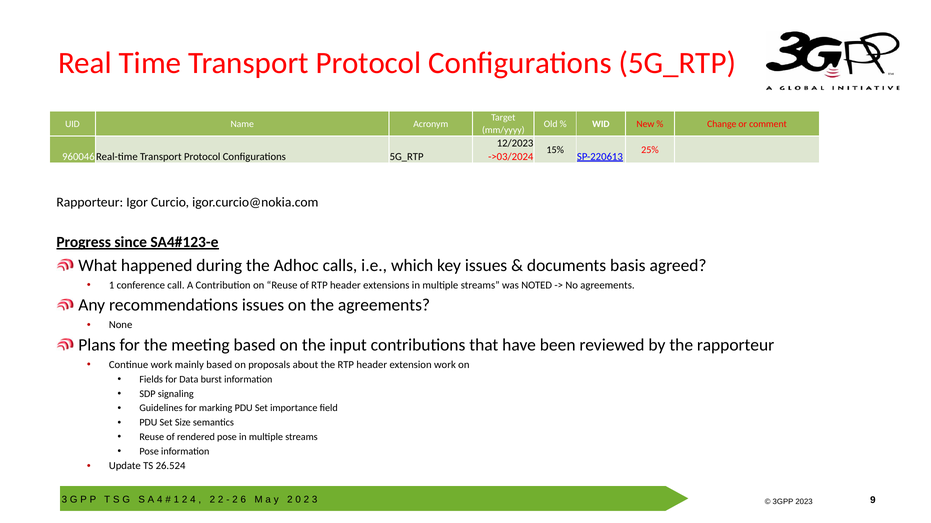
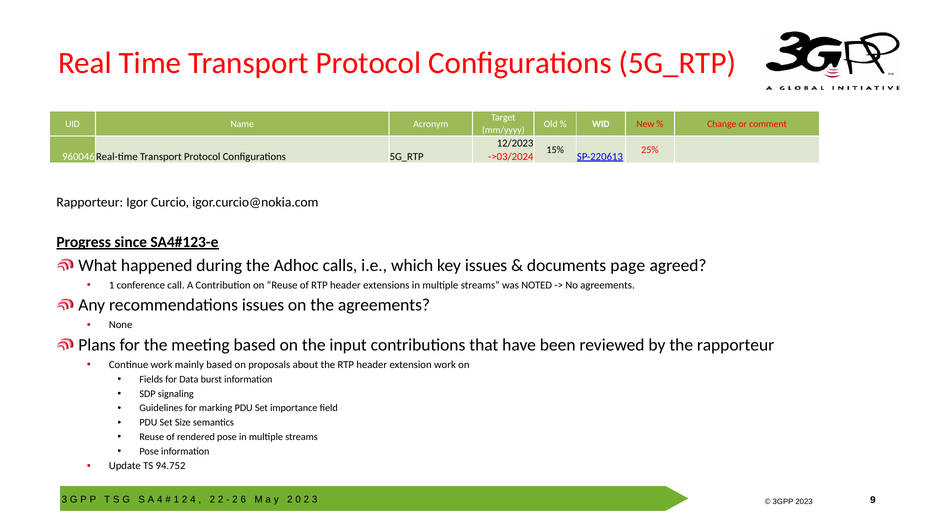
basis: basis -> page
26.524: 26.524 -> 94.752
